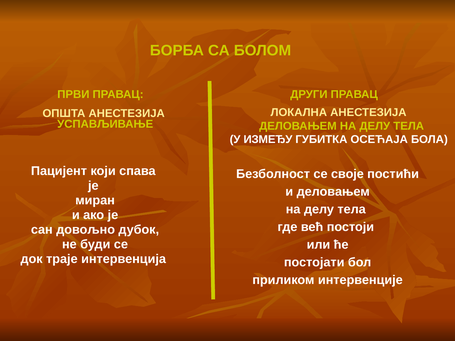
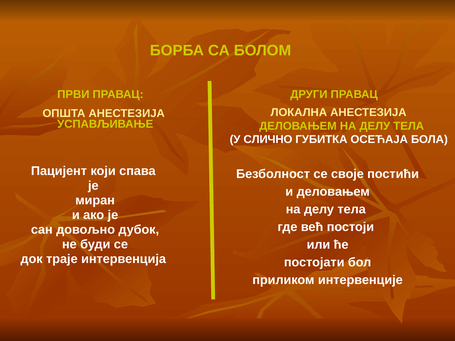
ИЗМЕЂУ: ИЗМЕЂУ -> СЛИЧНО
